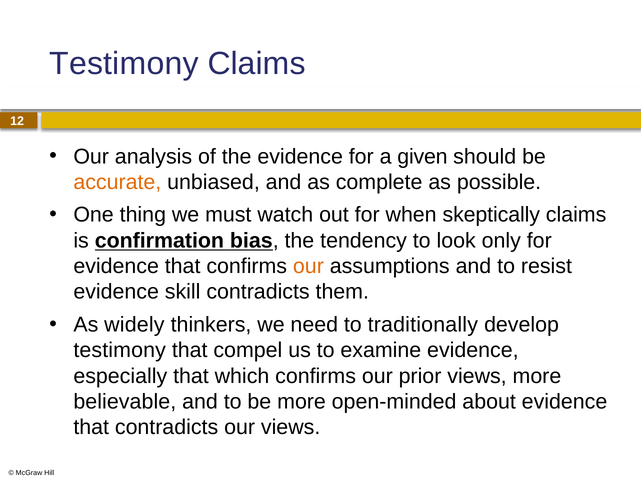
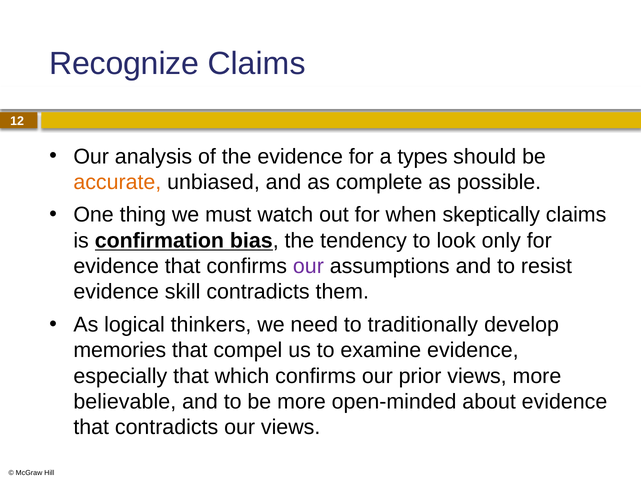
Testimony at (124, 64): Testimony -> Recognize
given: given -> types
our at (308, 266) colour: orange -> purple
widely: widely -> logical
testimony at (120, 350): testimony -> memories
